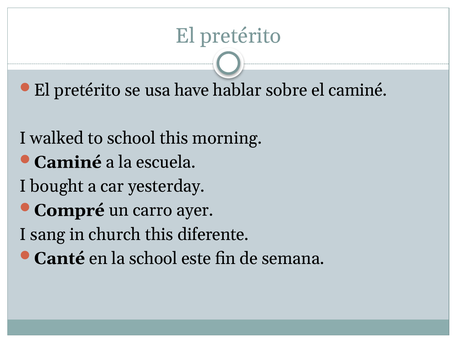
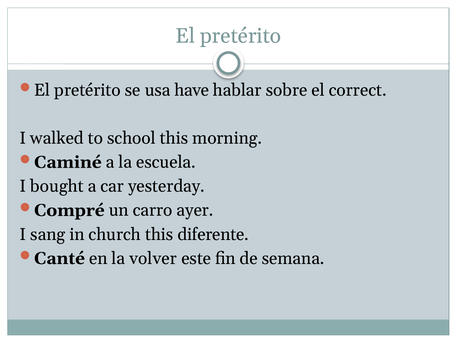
el caminé: caminé -> correct
la school: school -> volver
